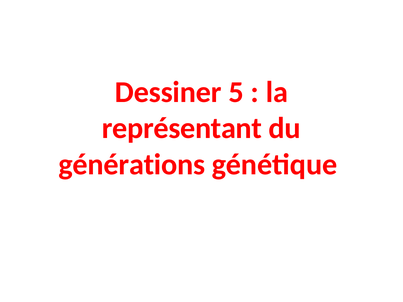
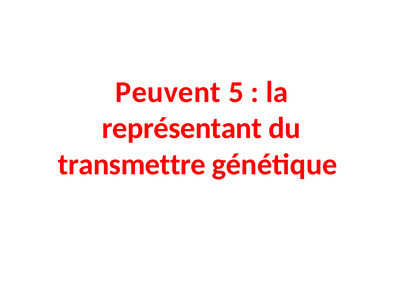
Dessiner: Dessiner -> Peuvent
générations: générations -> transmettre
